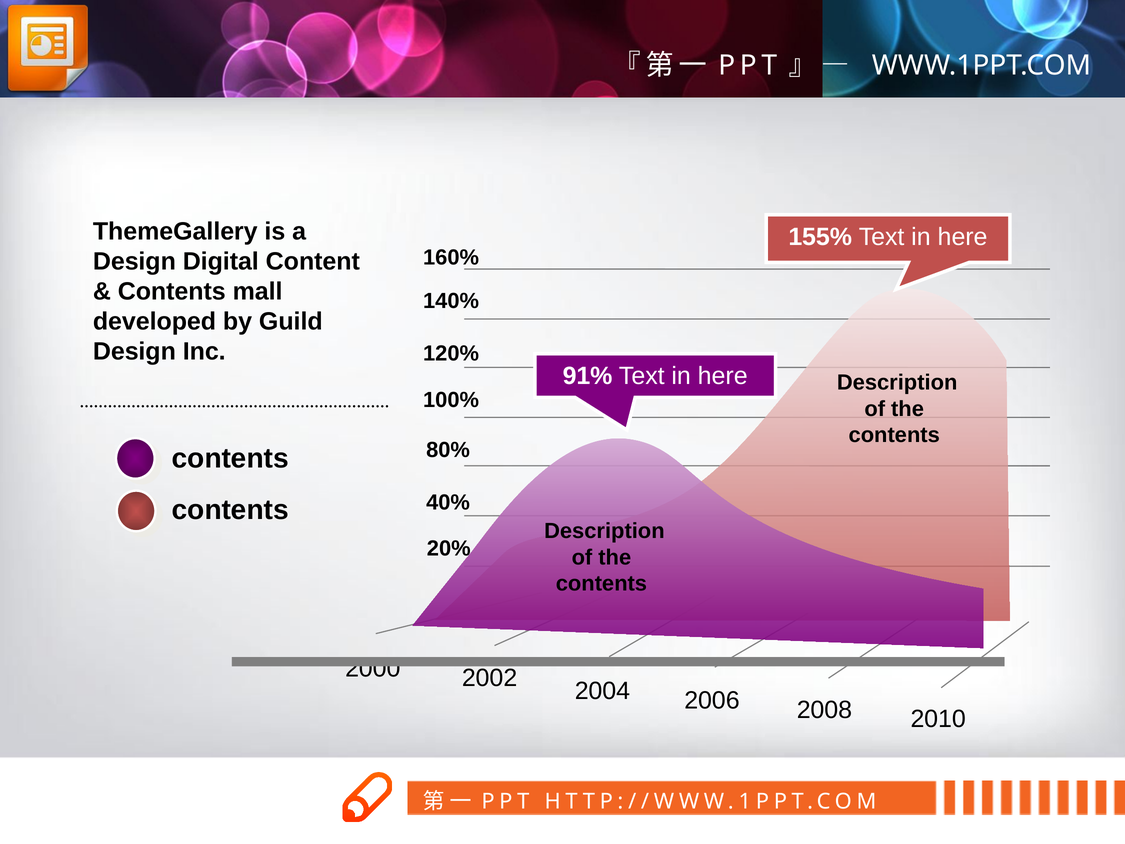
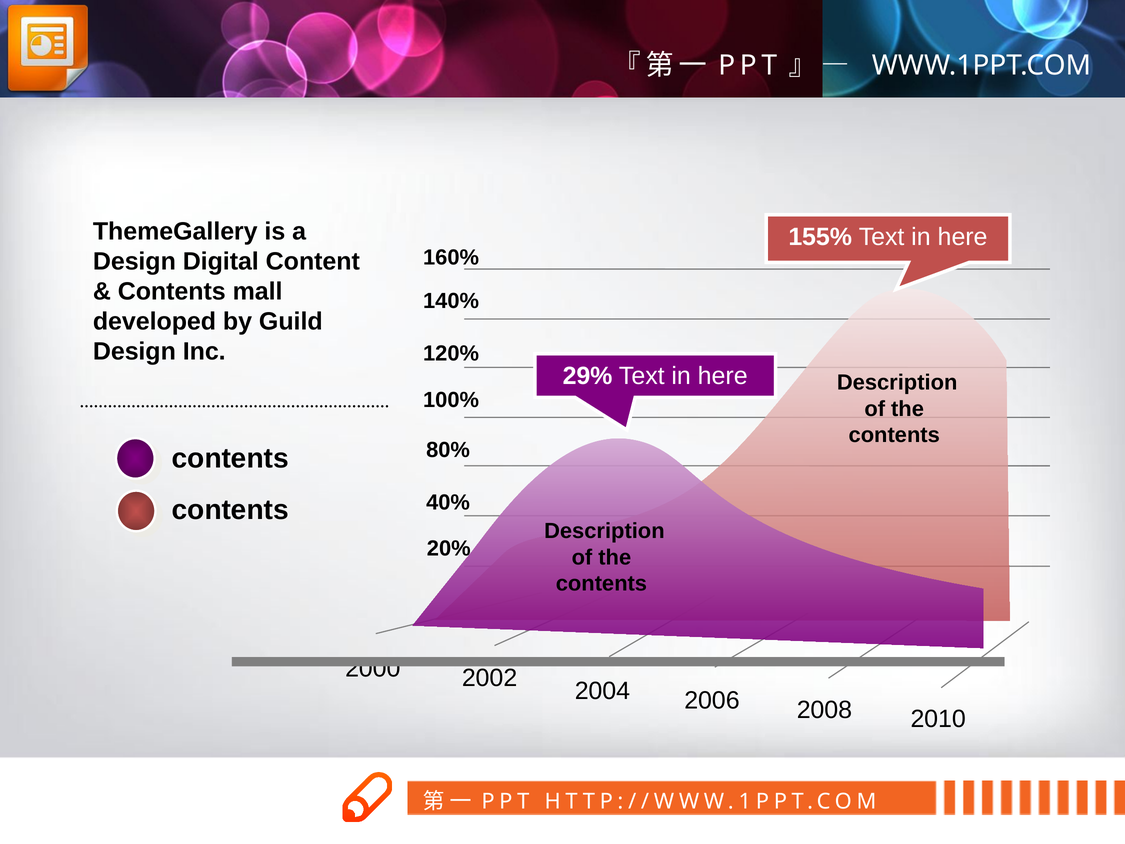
91%: 91% -> 29%
